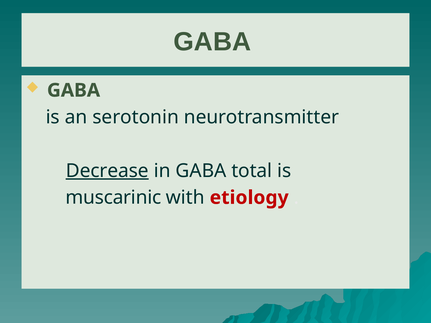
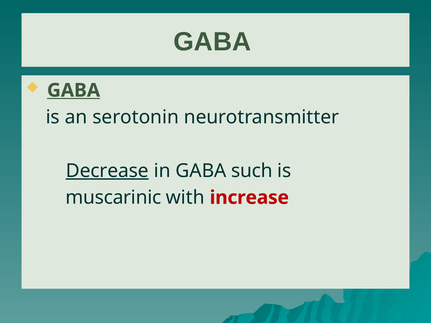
GABA at (74, 90) underline: none -> present
total: total -> such
etiology: etiology -> increase
